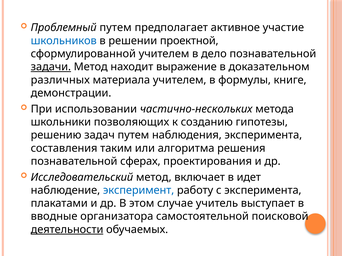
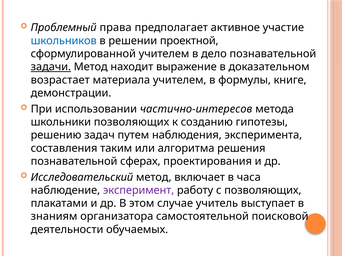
Проблемный путем: путем -> права
различных: различных -> возрастает
частично-нескольких: частично-нескольких -> частично-интересов
идет: идет -> часа
эксперимент colour: blue -> purple
с эксперимента: эксперимента -> позволяющих
вводные: вводные -> знаниям
деятельности underline: present -> none
